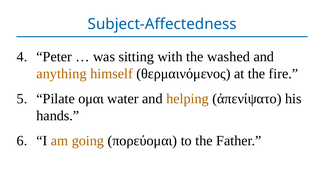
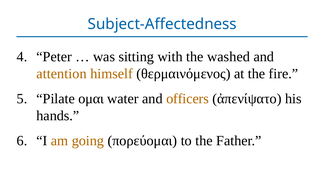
anything: anything -> attention
helping: helping -> officers
